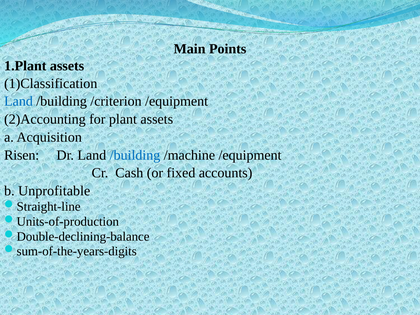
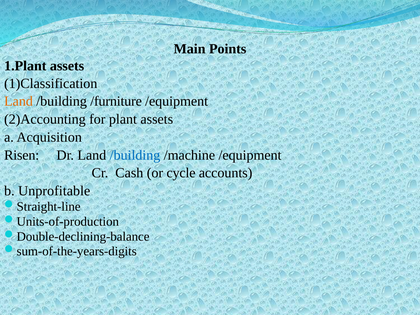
Land at (18, 101) colour: blue -> orange
/criterion: /criterion -> /furniture
fixed: fixed -> cycle
